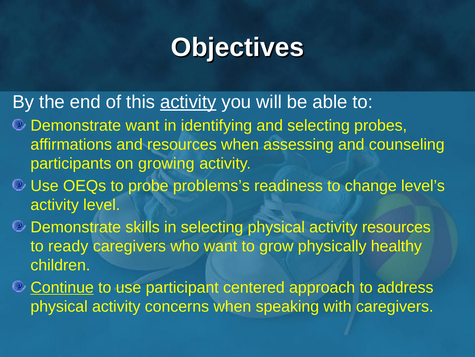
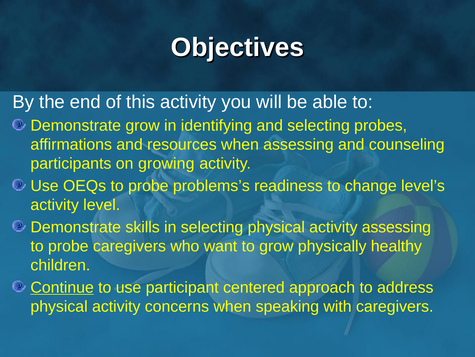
activity at (188, 102) underline: present -> none
Demonstrate want: want -> grow
activity resources: resources -> assessing
ready at (68, 246): ready -> probe
